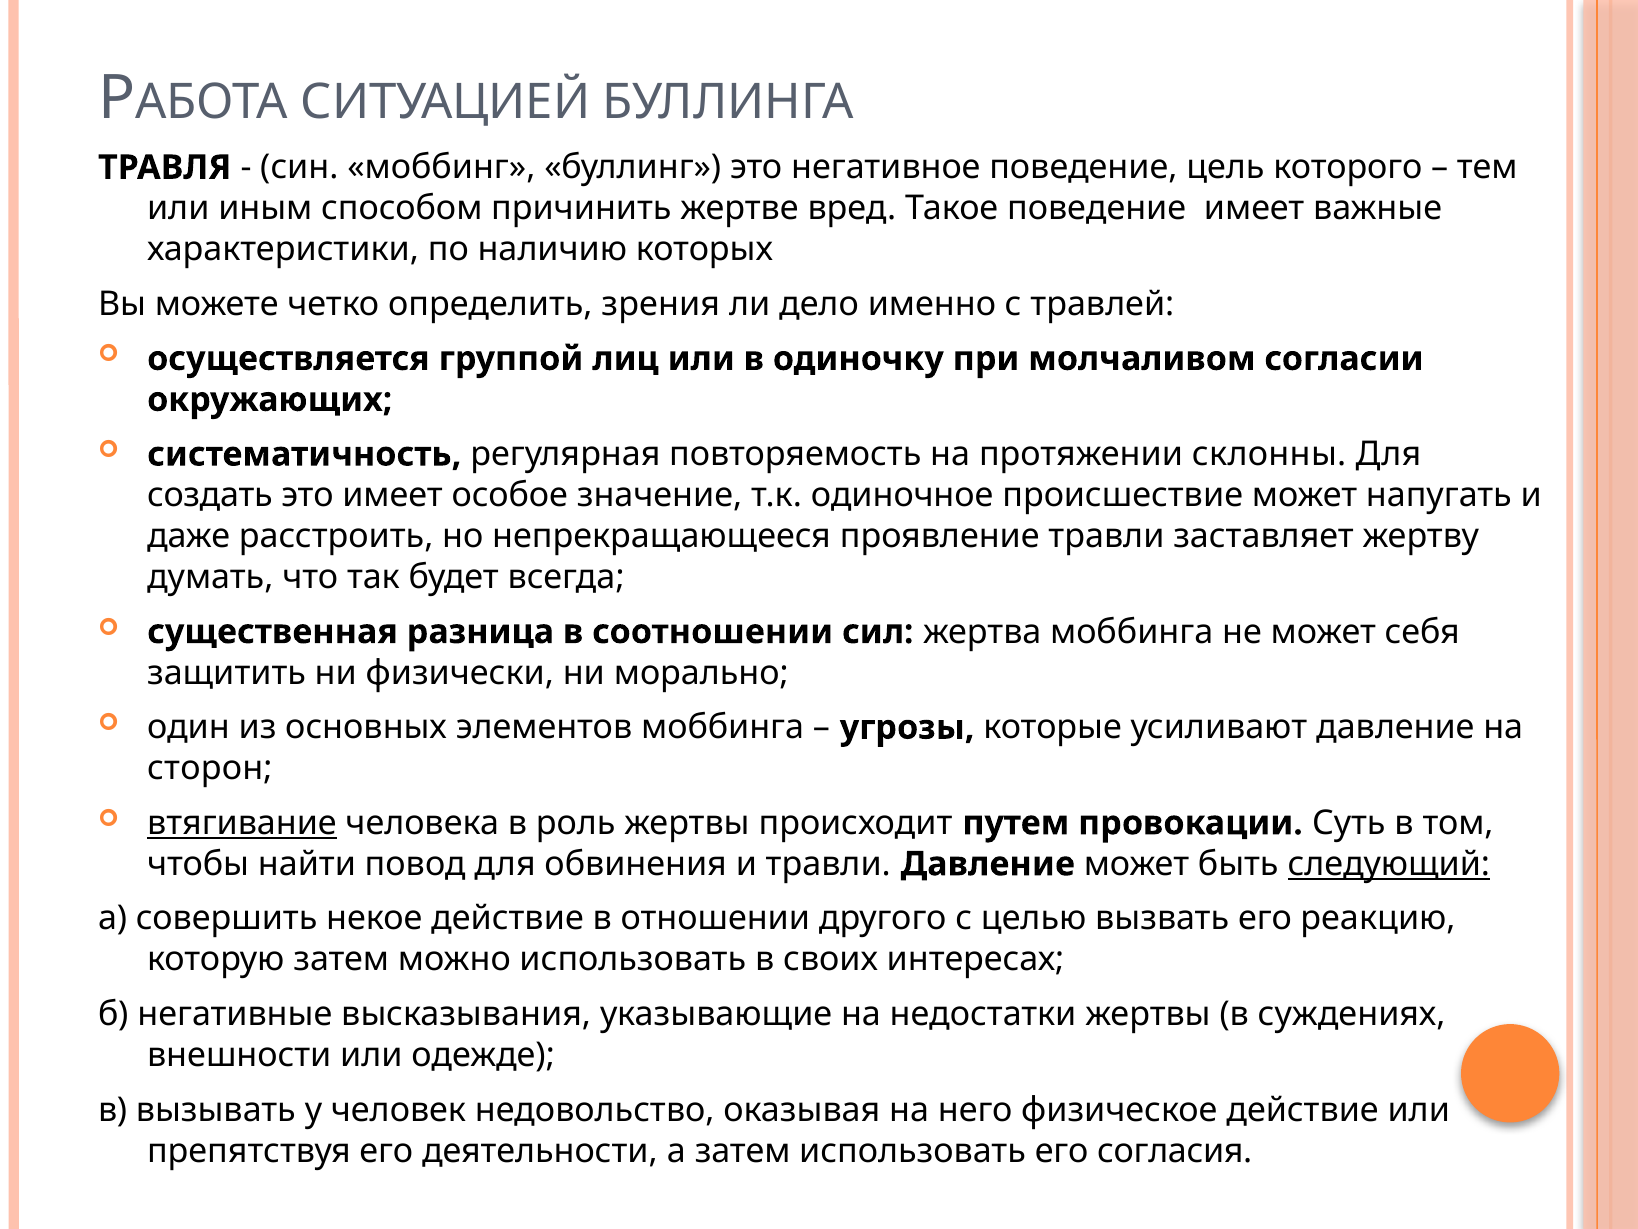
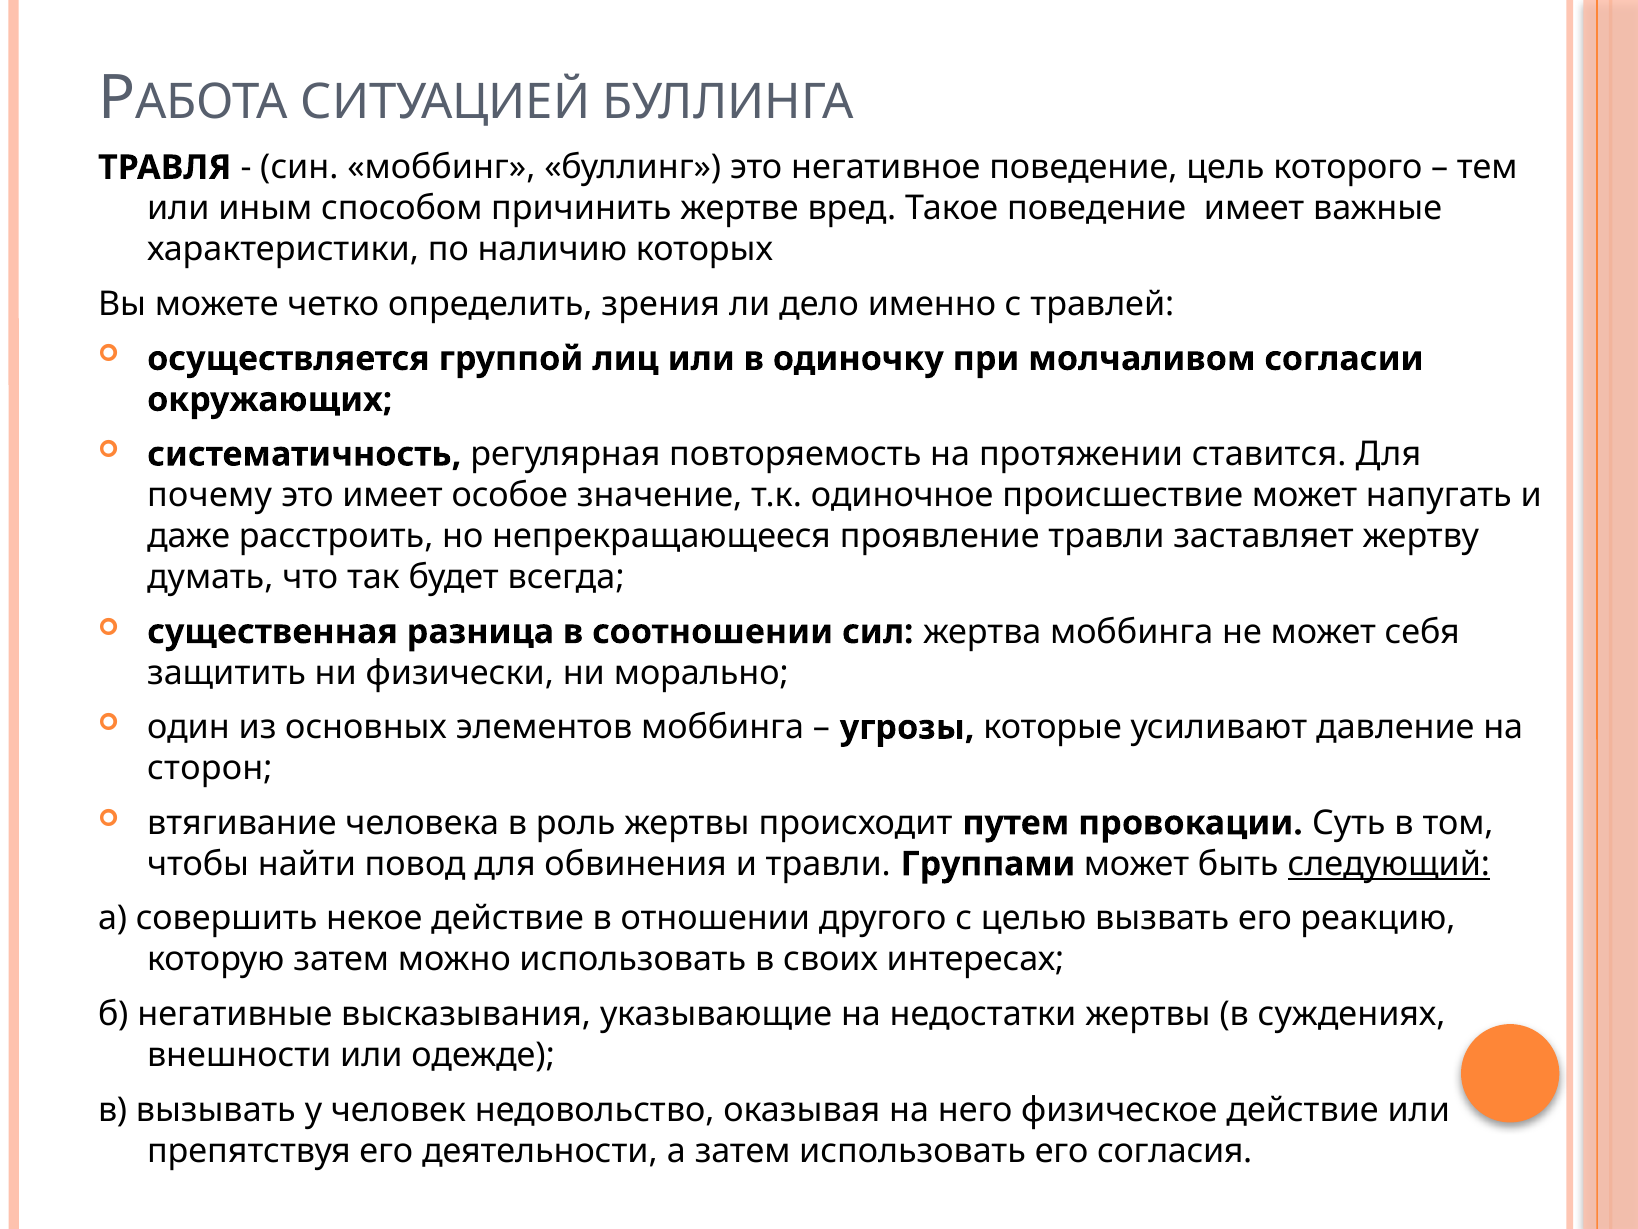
склонны: склонны -> ставится
создать: создать -> почему
втягивание underline: present -> none
травли Давление: Давление -> Группами
